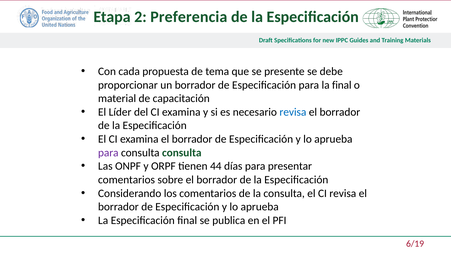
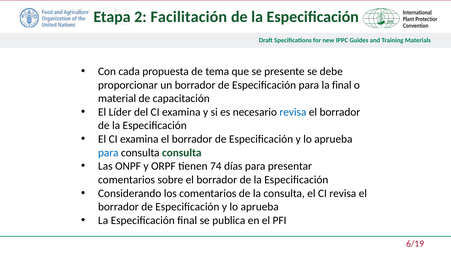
Preferencia: Preferencia -> Facilitación
para at (108, 152) colour: purple -> blue
44: 44 -> 74
